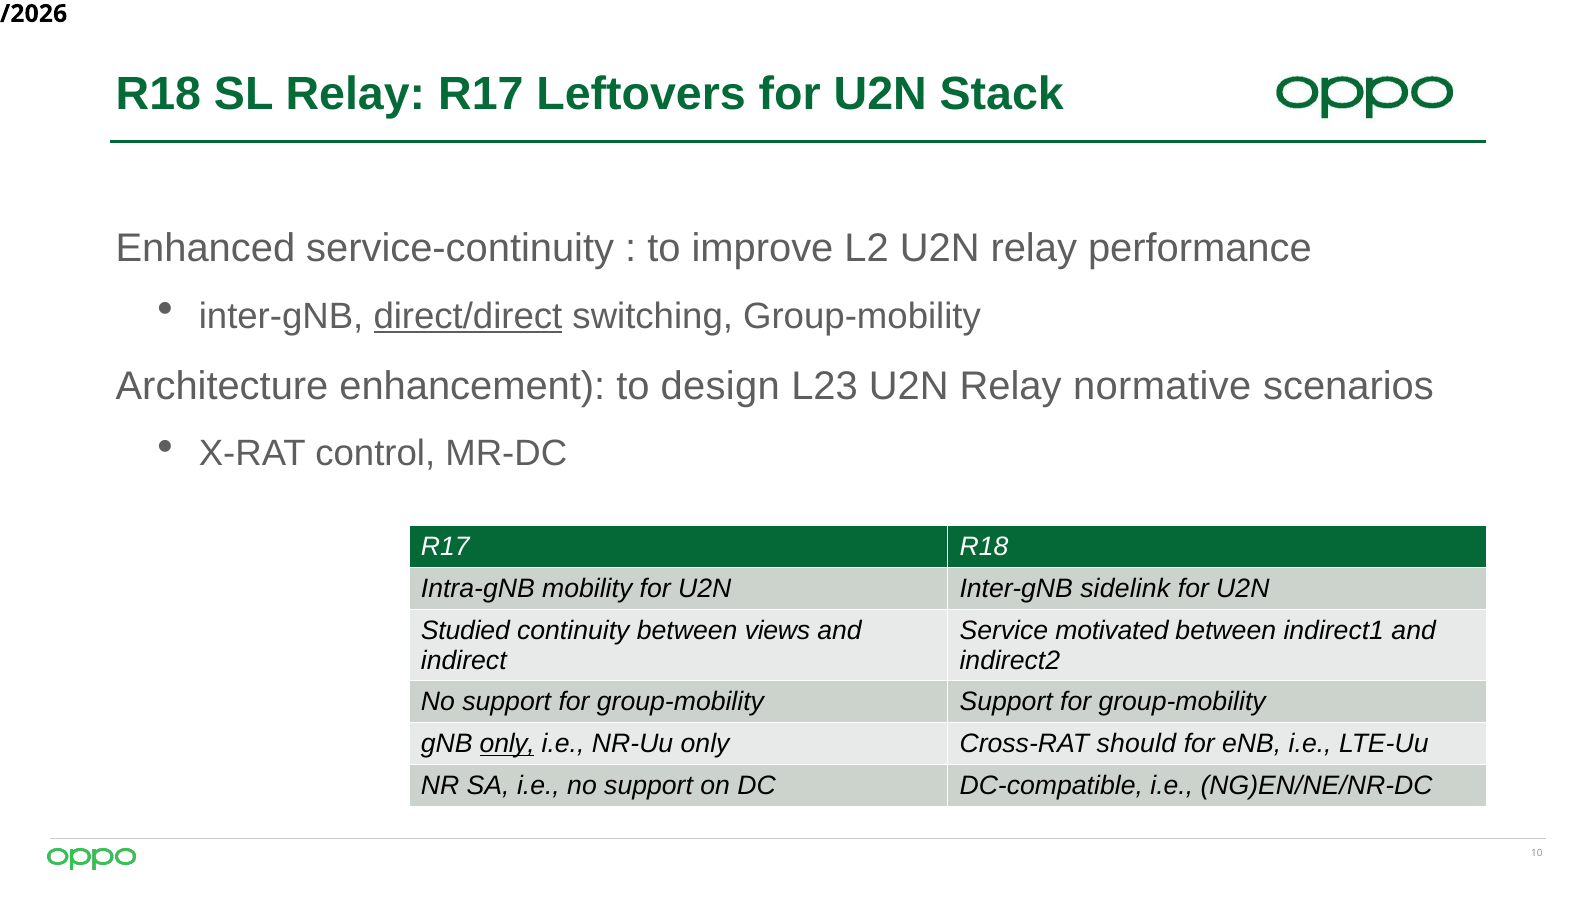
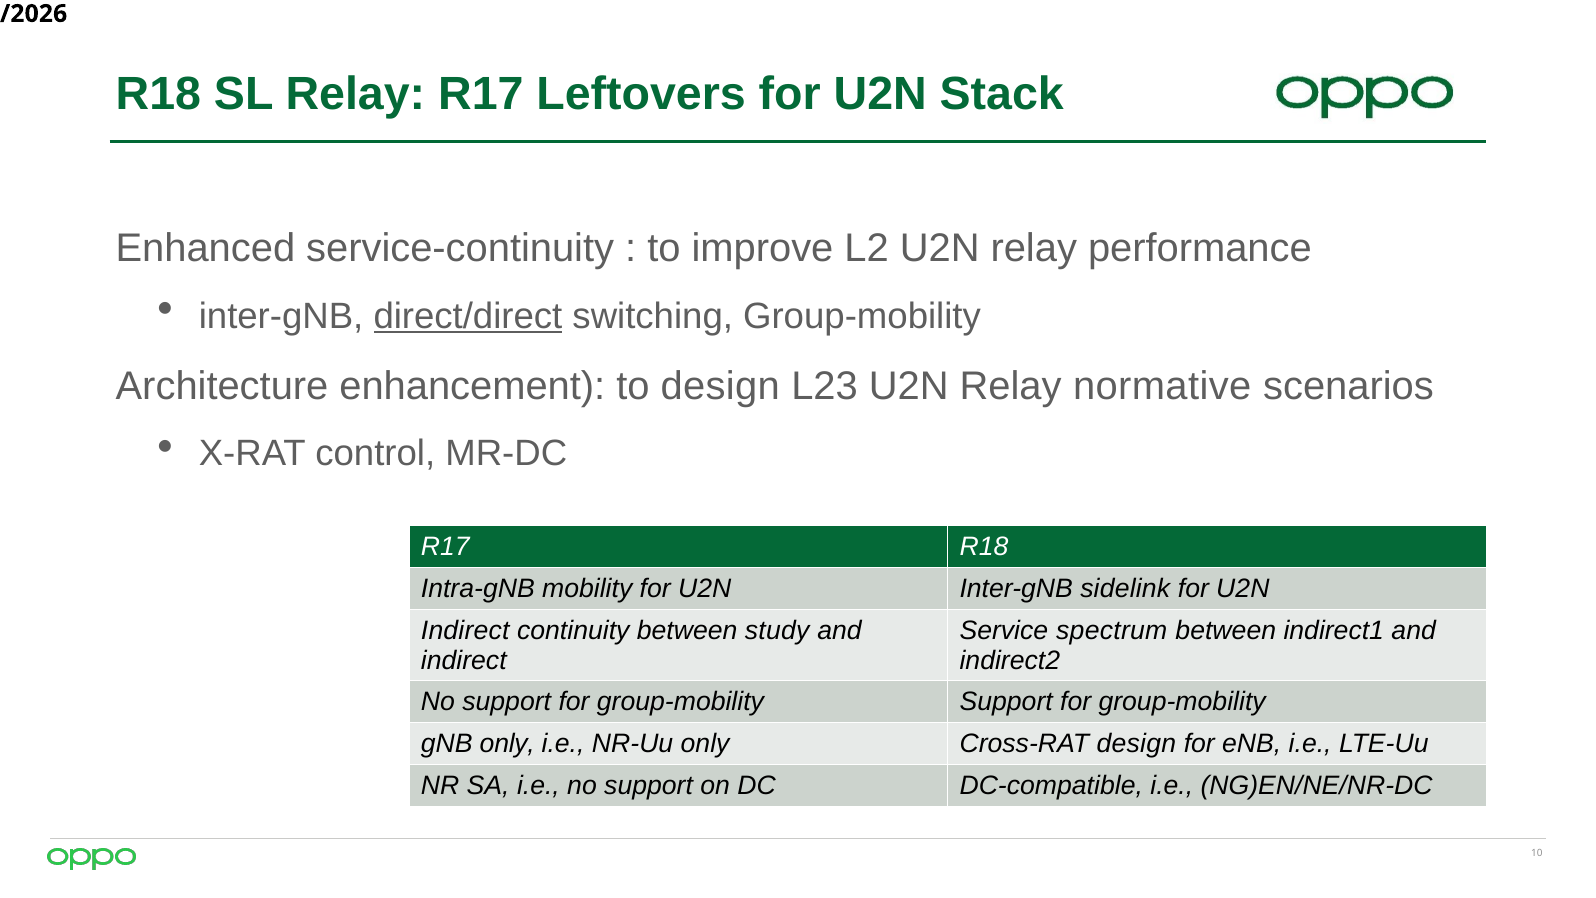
Studied at (465, 630): Studied -> Indirect
views: views -> study
motivated: motivated -> spectrum
only at (507, 744) underline: present -> none
Cross-RAT should: should -> design
